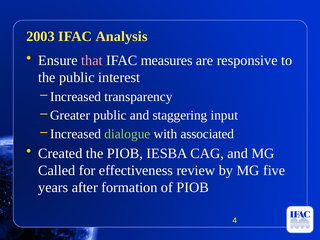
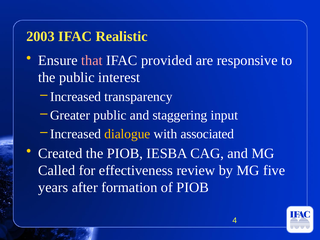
Analysis: Analysis -> Realistic
measures: measures -> provided
dialogue colour: light green -> yellow
